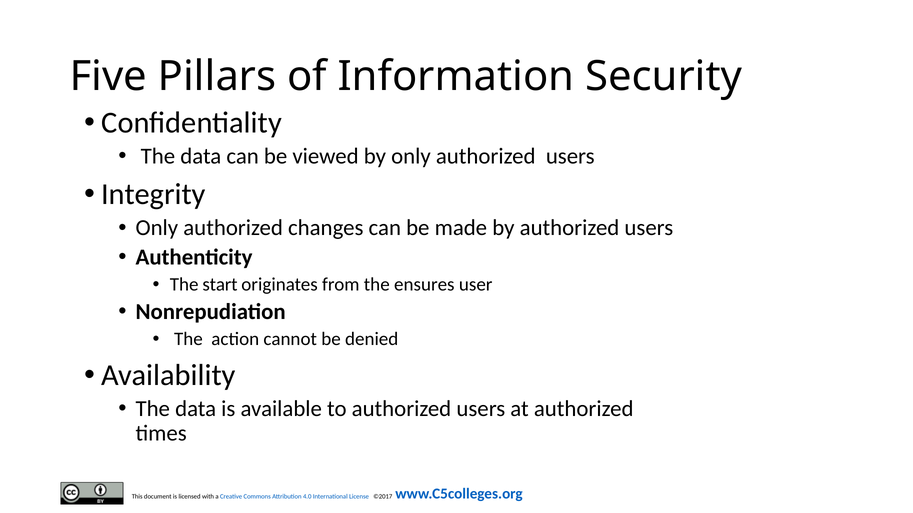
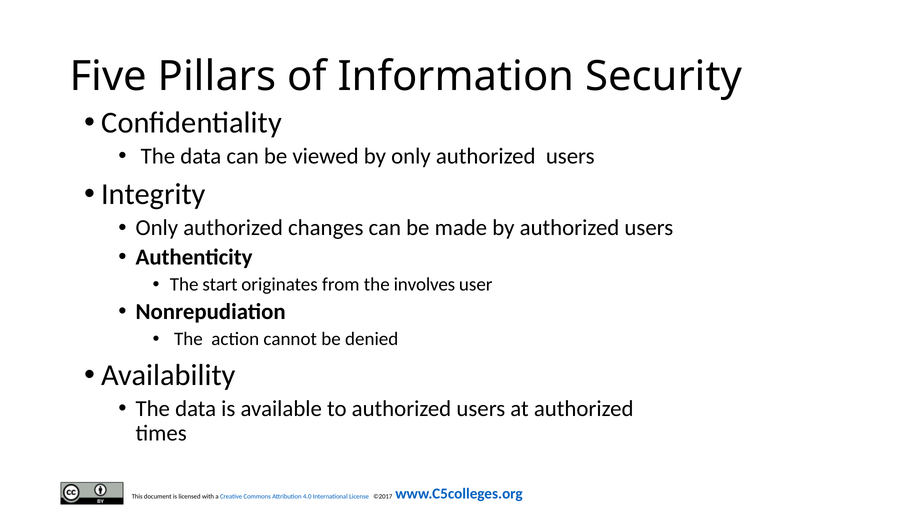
ensures: ensures -> involves
